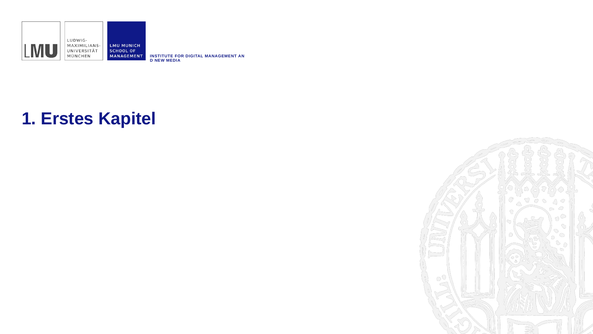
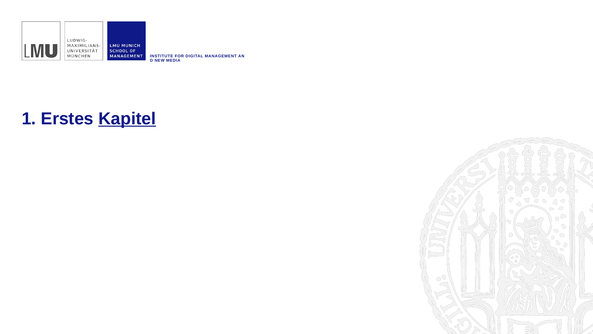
Kapitel underline: none -> present
